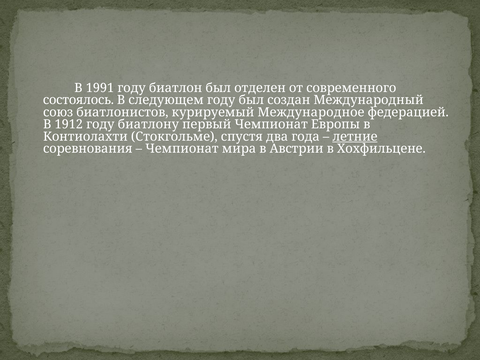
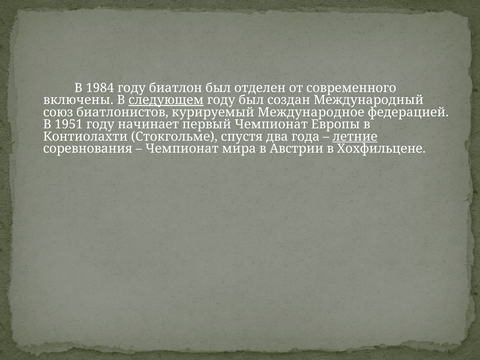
1991: 1991 -> 1984
состоялось: состоялось -> включены
следующем underline: none -> present
1912: 1912 -> 1951
биатлону: биатлону -> начинает
